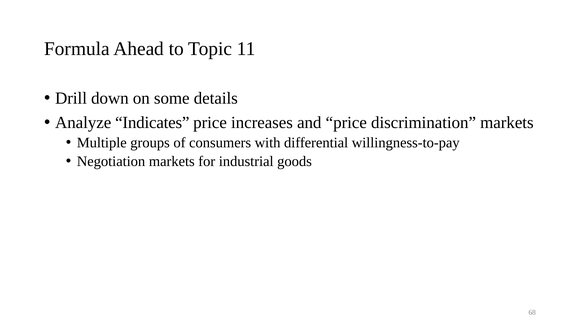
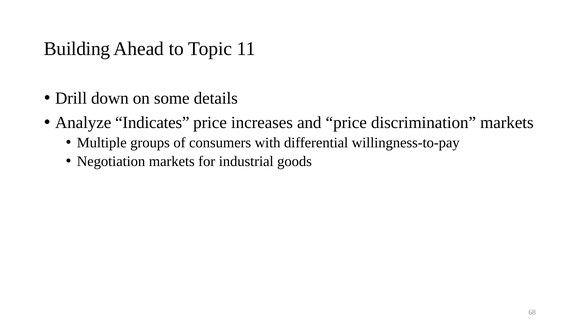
Formula: Formula -> Building
